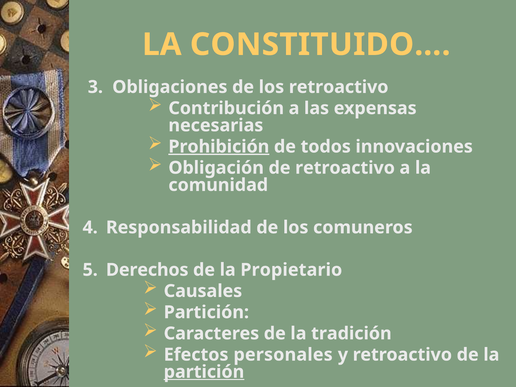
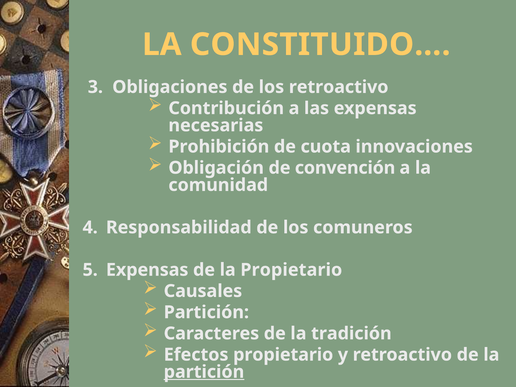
Prohibición underline: present -> none
todos: todos -> cuota
de retroactivo: retroactivo -> convención
5 Derechos: Derechos -> Expensas
Efectos personales: personales -> propietario
